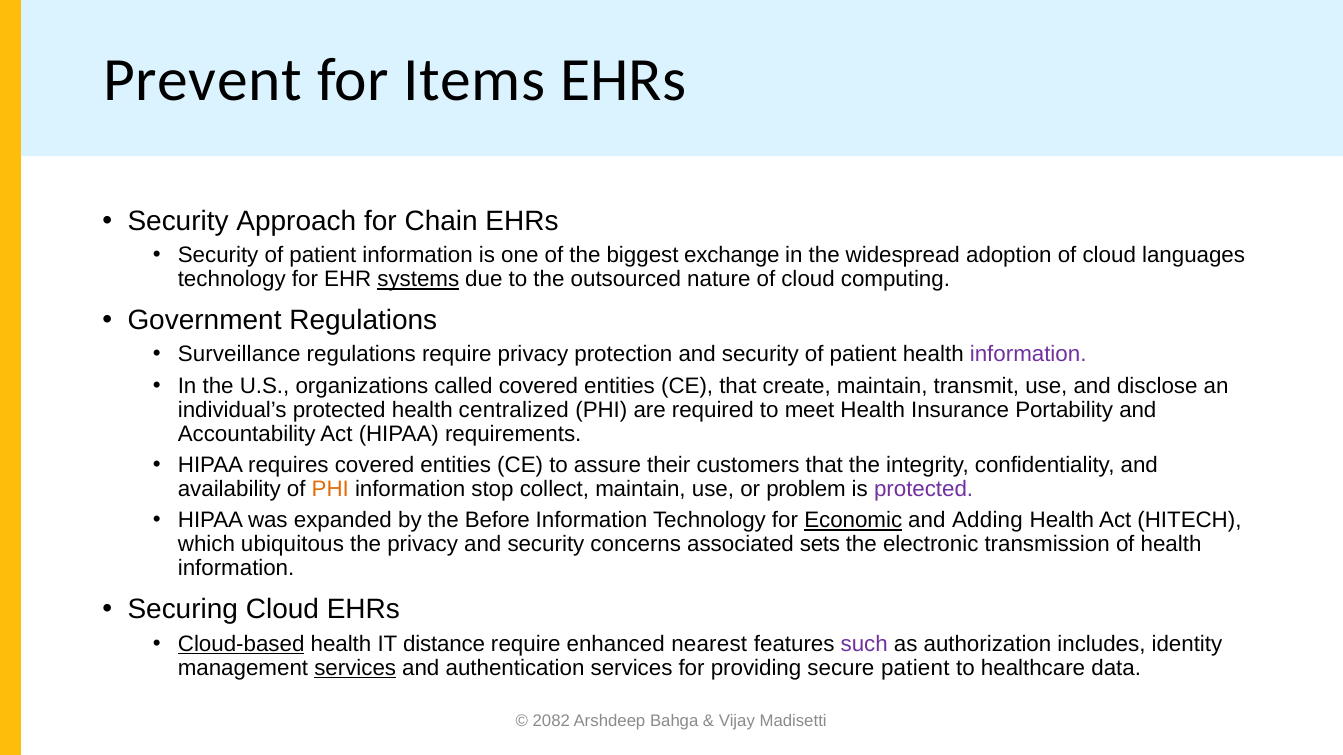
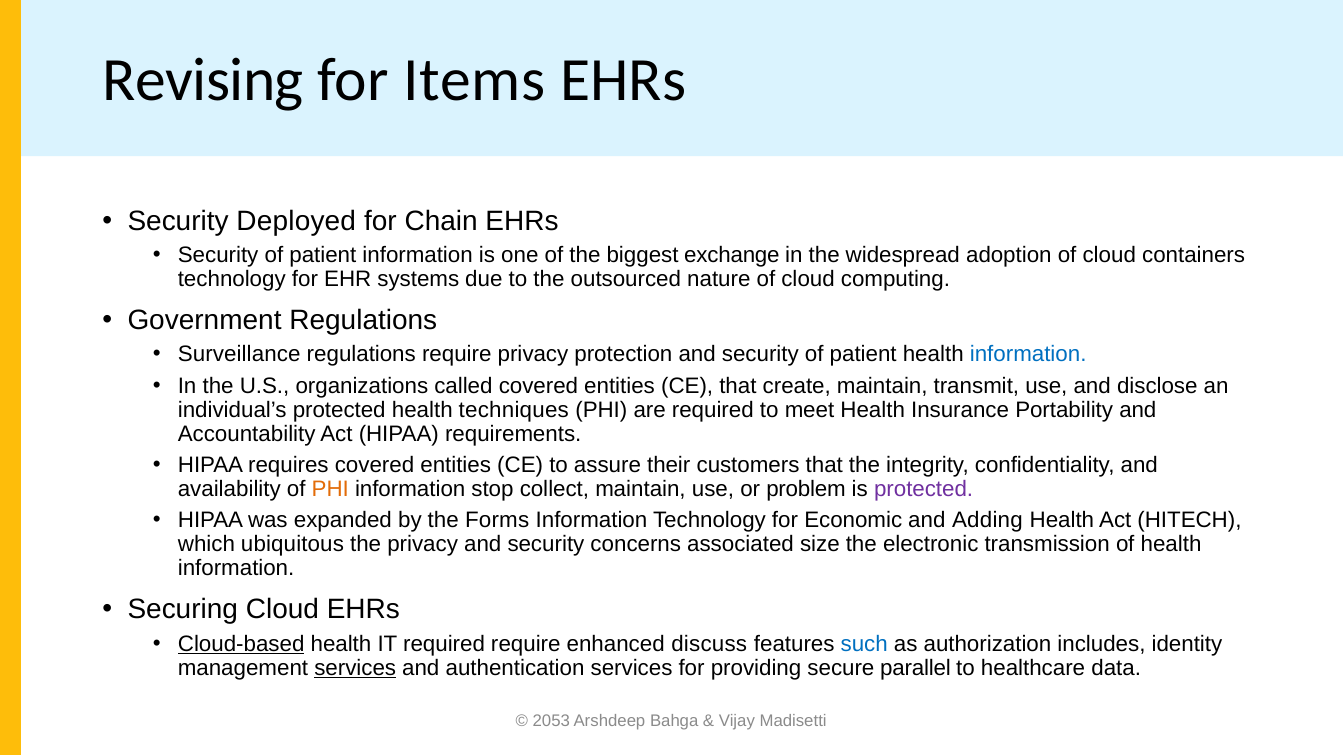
Prevent: Prevent -> Revising
Approach: Approach -> Deployed
languages: languages -> containers
systems underline: present -> none
information at (1028, 355) colour: purple -> blue
centralized: centralized -> techniques
Before: Before -> Forms
Economic underline: present -> none
sets: sets -> size
IT distance: distance -> required
nearest: nearest -> discuss
such colour: purple -> blue
secure patient: patient -> parallel
2082: 2082 -> 2053
